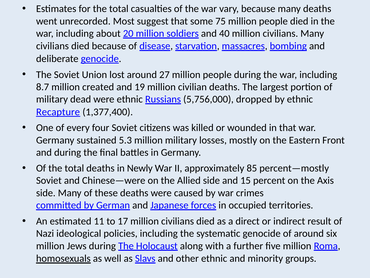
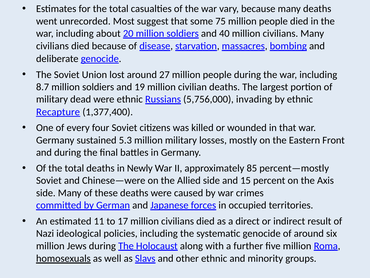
8.7 million created: created -> soldiers
dropped: dropped -> invading
